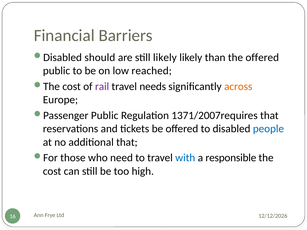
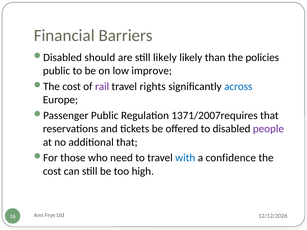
the offered: offered -> policies
reached: reached -> improve
needs: needs -> rights
across colour: orange -> blue
people colour: blue -> purple
responsible: responsible -> confidence
